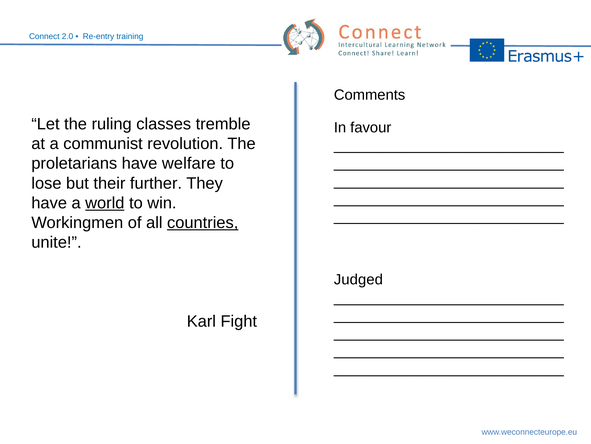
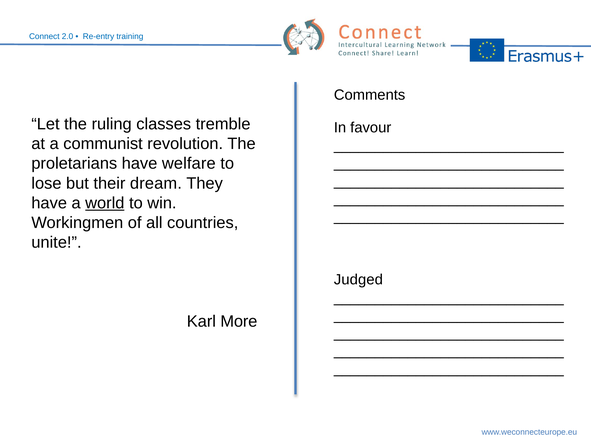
further: further -> dream
countries underline: present -> none
Fight: Fight -> More
